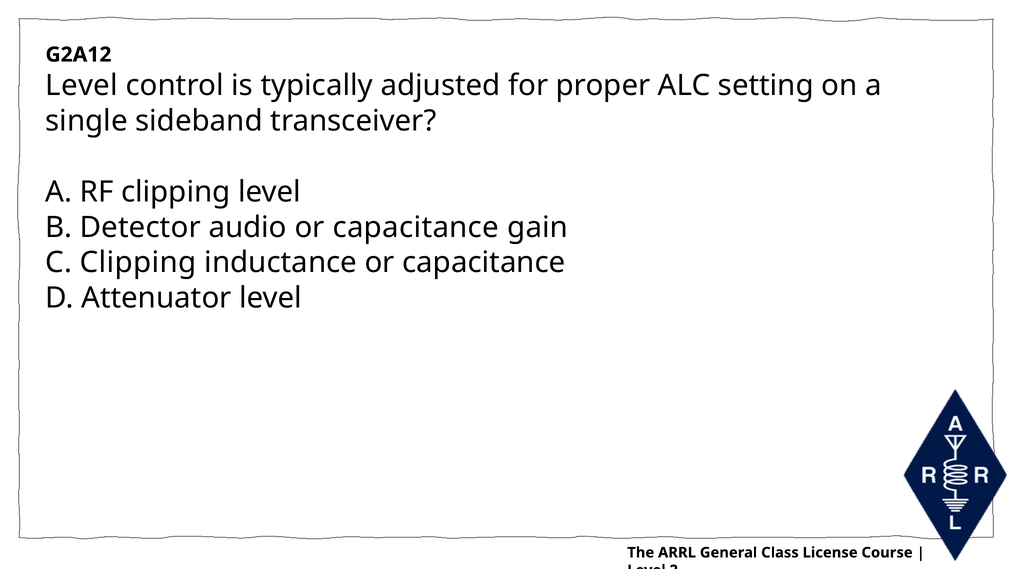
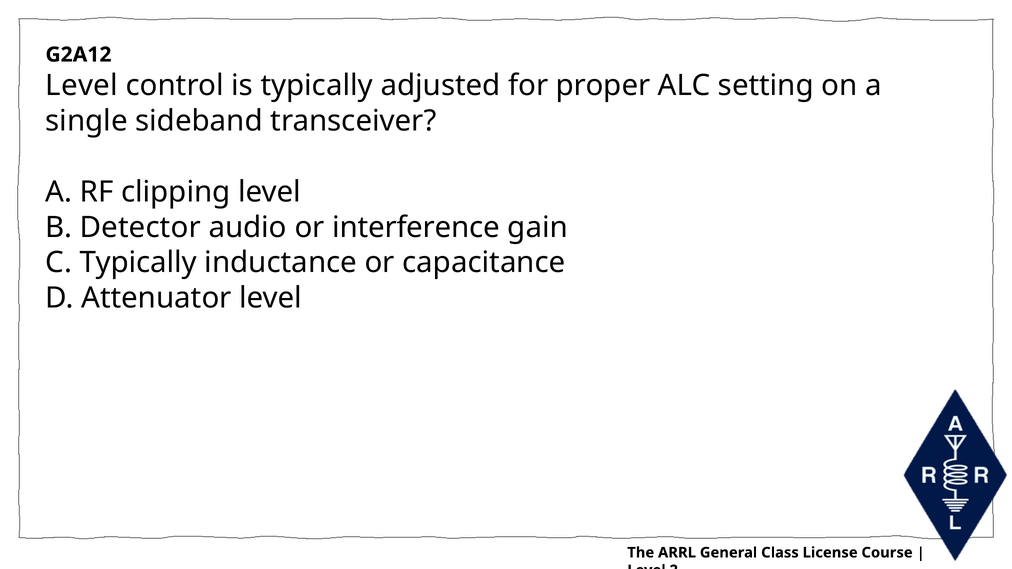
audio or capacitance: capacitance -> interference
C Clipping: Clipping -> Typically
